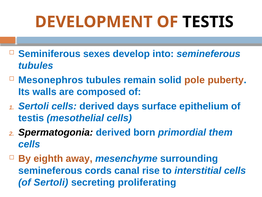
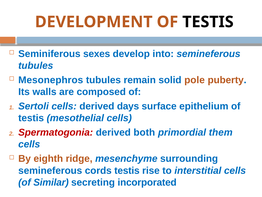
Spermatogonia colour: black -> red
born: born -> both
away: away -> ridge
cords canal: canal -> testis
of Sertoli: Sertoli -> Similar
proliferating: proliferating -> incorporated
